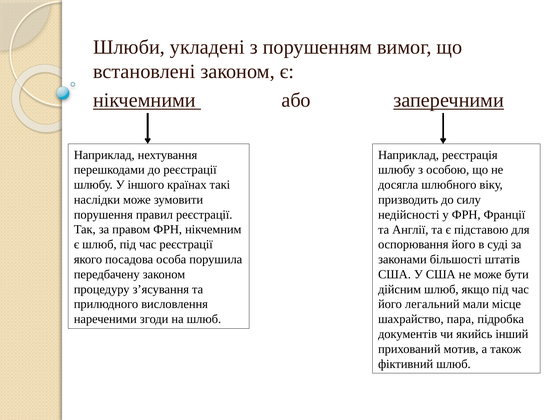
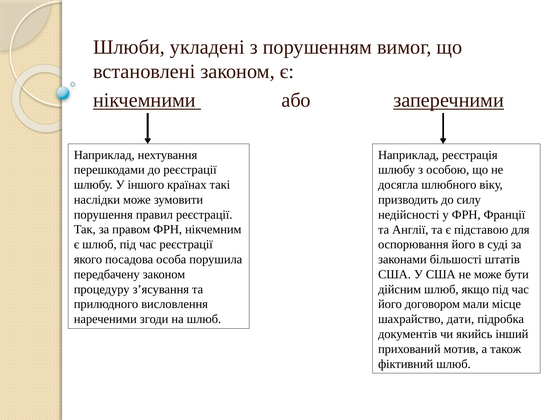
легальний: легальний -> договором
пара: пара -> дати
